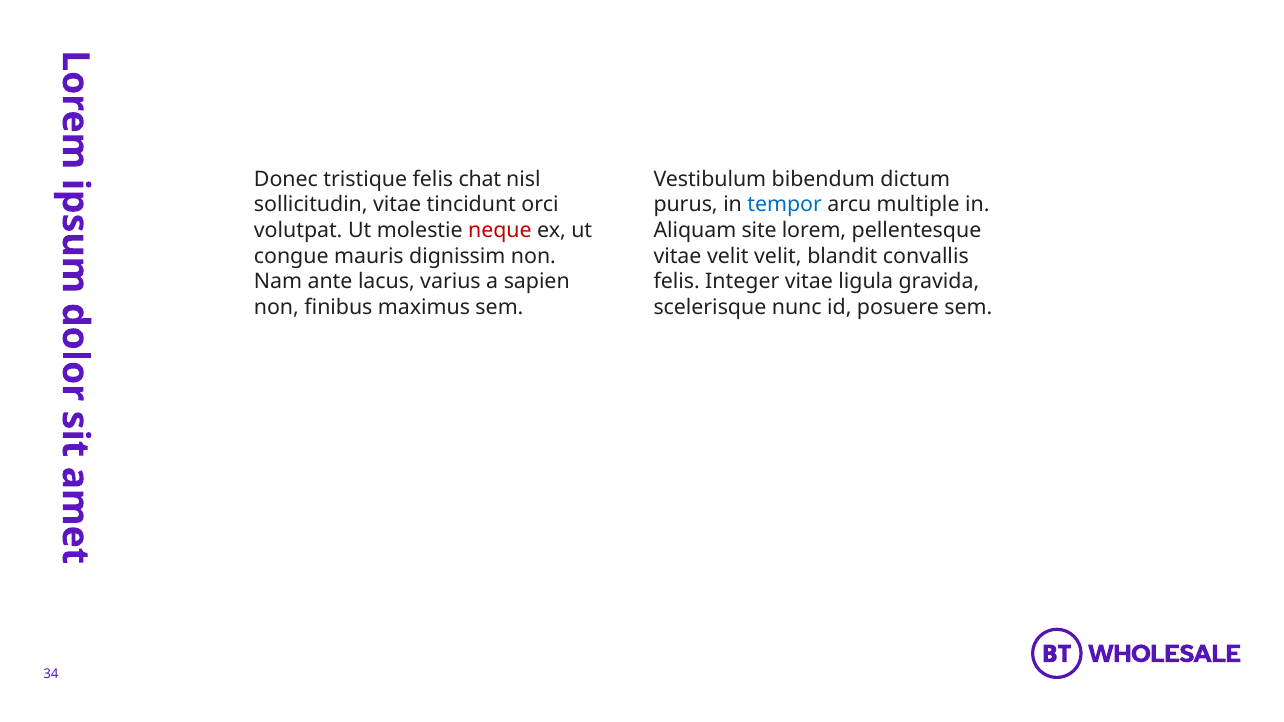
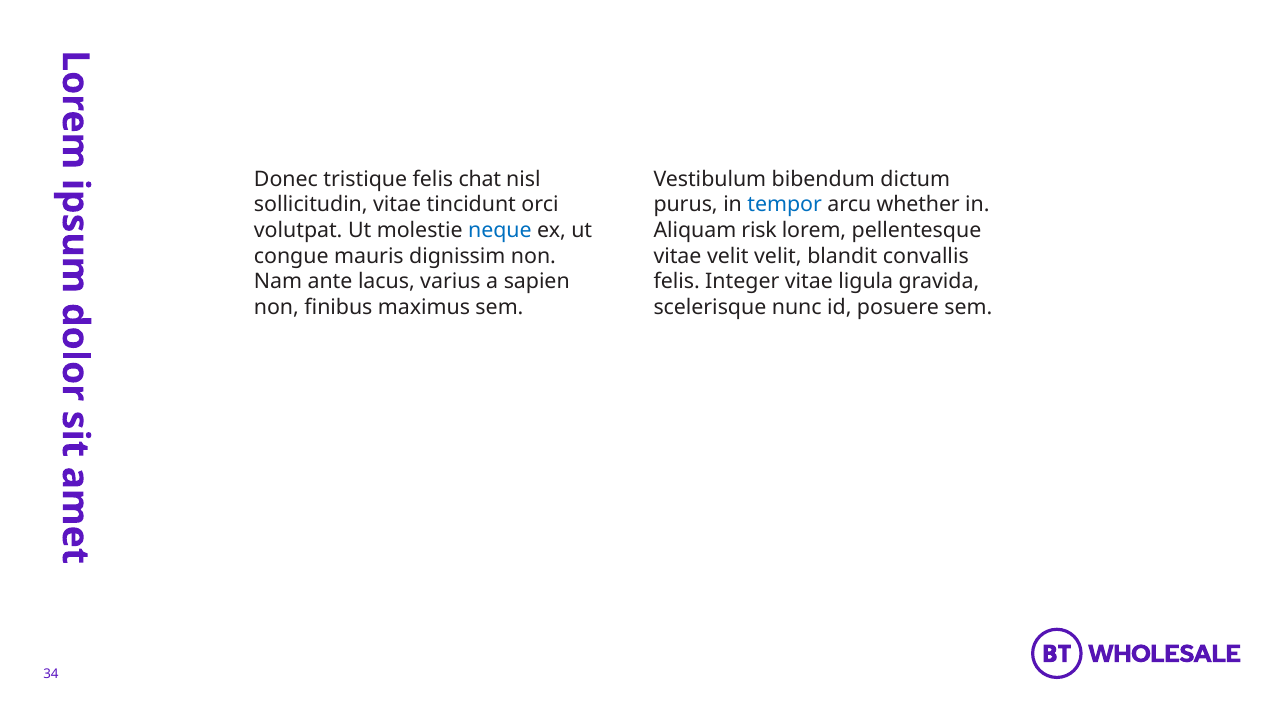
multiple: multiple -> whether
neque colour: red -> blue
site: site -> risk
